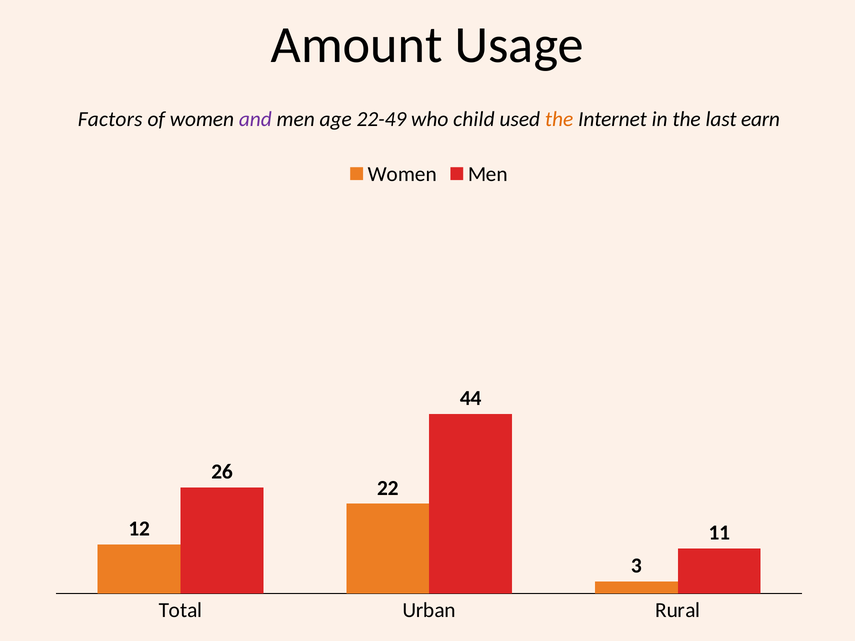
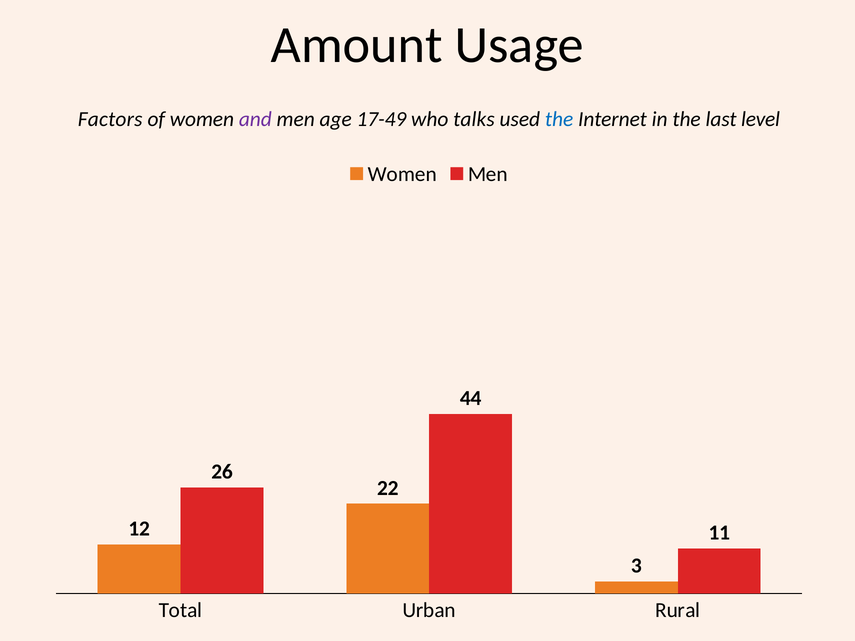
22-49: 22-49 -> 17-49
child: child -> talks
the at (559, 119) colour: orange -> blue
earn: earn -> level
